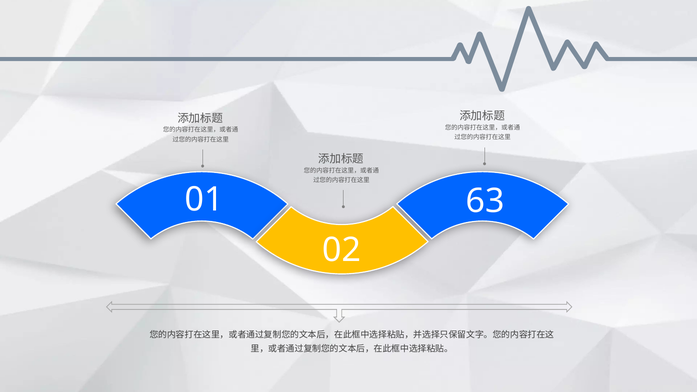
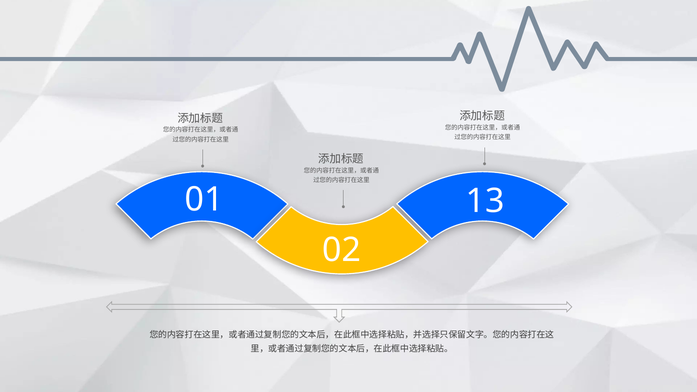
63: 63 -> 13
